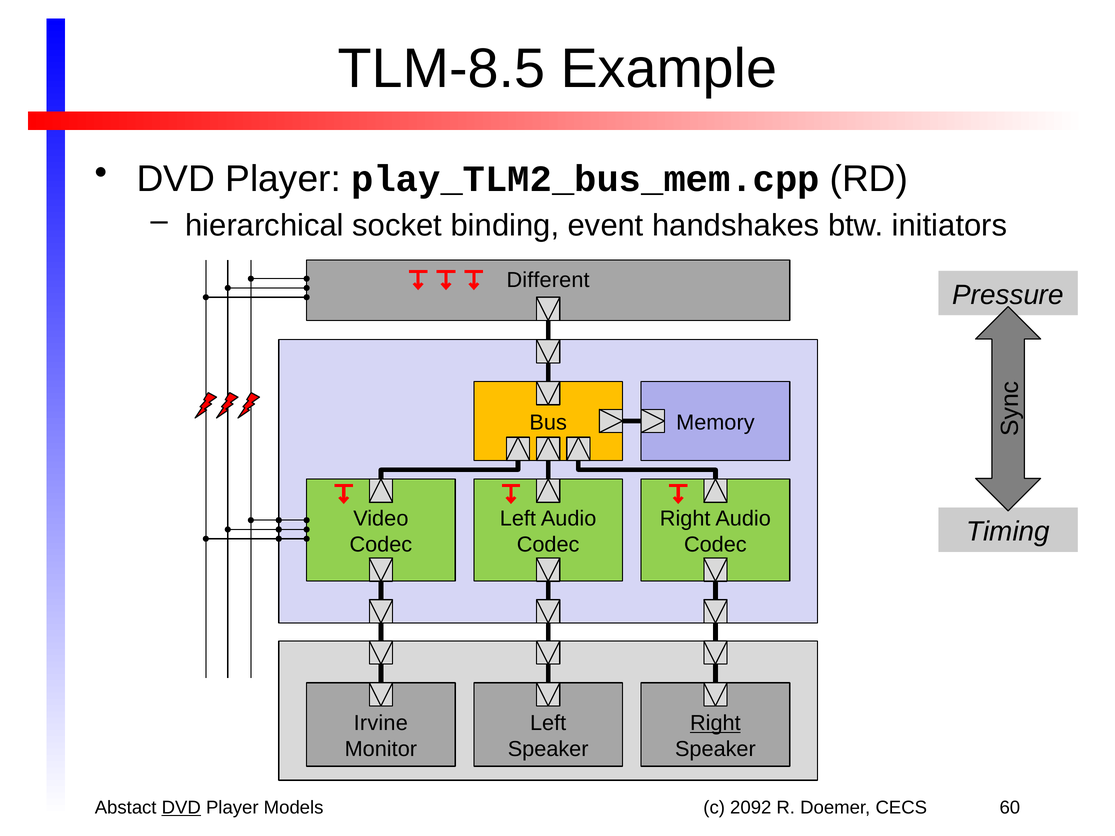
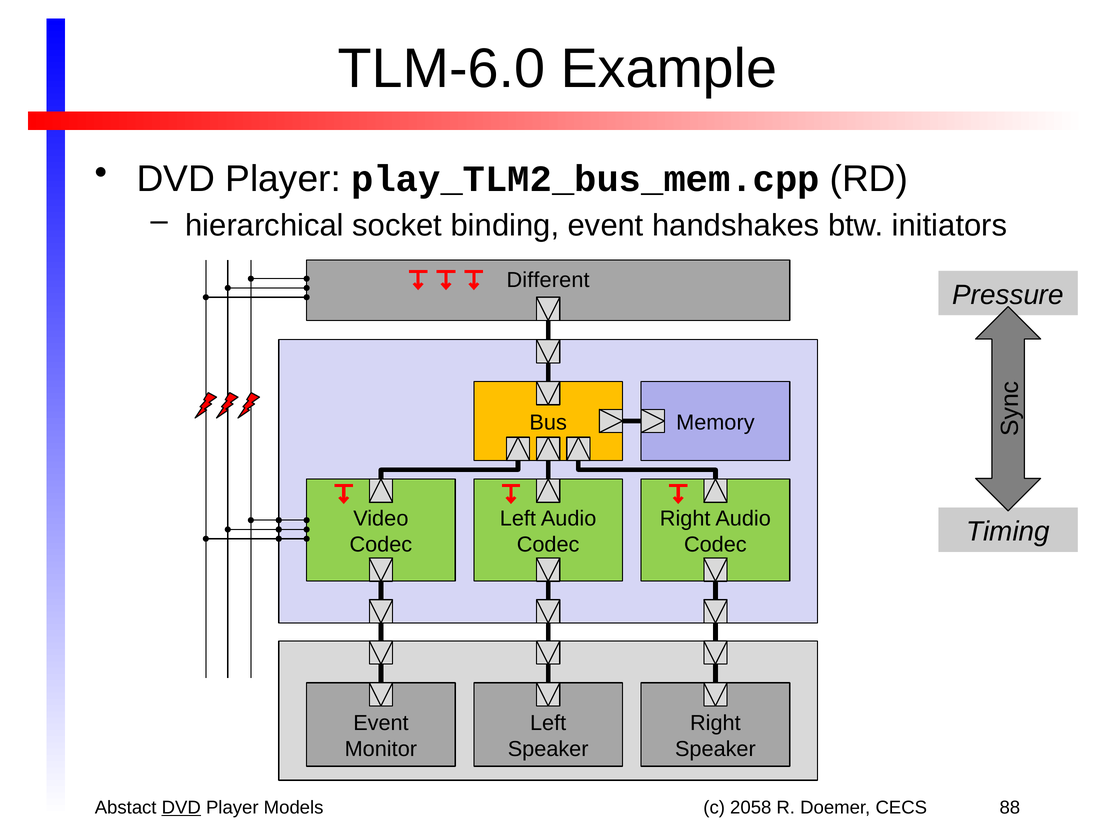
TLM-8.5: TLM-8.5 -> TLM-6.0
Irvine at (381, 723): Irvine -> Event
Right at (715, 723) underline: present -> none
2092: 2092 -> 2058
60: 60 -> 88
